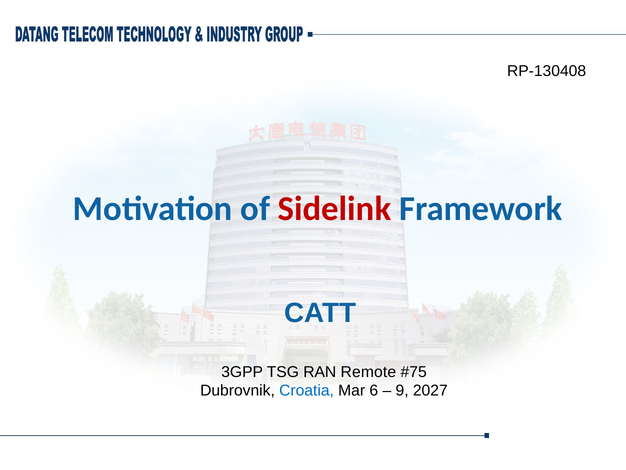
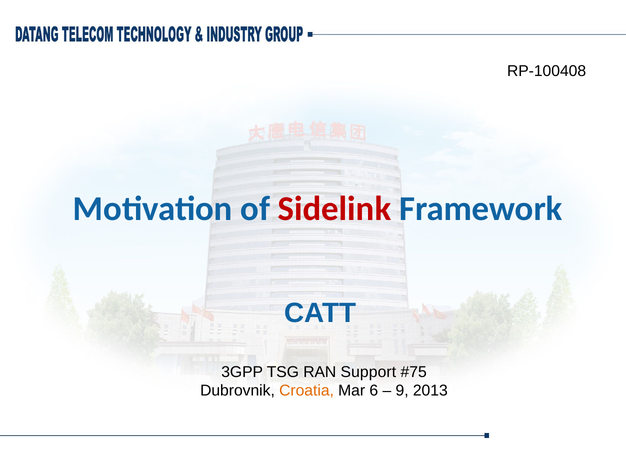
RP-130408: RP-130408 -> RP-100408
Remote: Remote -> Support
Croatia colour: blue -> orange
2027: 2027 -> 2013
